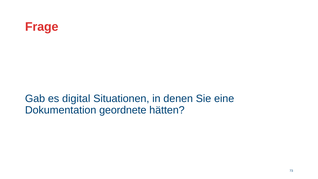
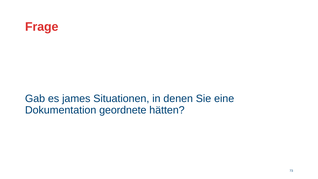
digital: digital -> james
